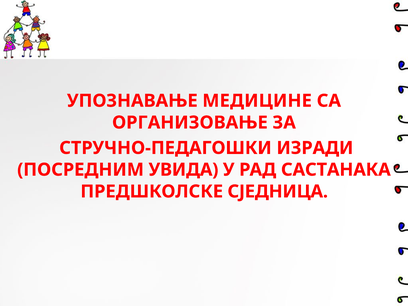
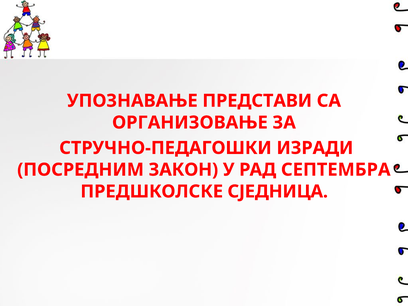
МЕДИЦИНЕ: МЕДИЦИНЕ -> ПРЕДСТАВИ
УВИДА: УВИДА -> ЗАКОН
САСТАНАКА: САСТАНАКА -> СЕПТЕМБРА
